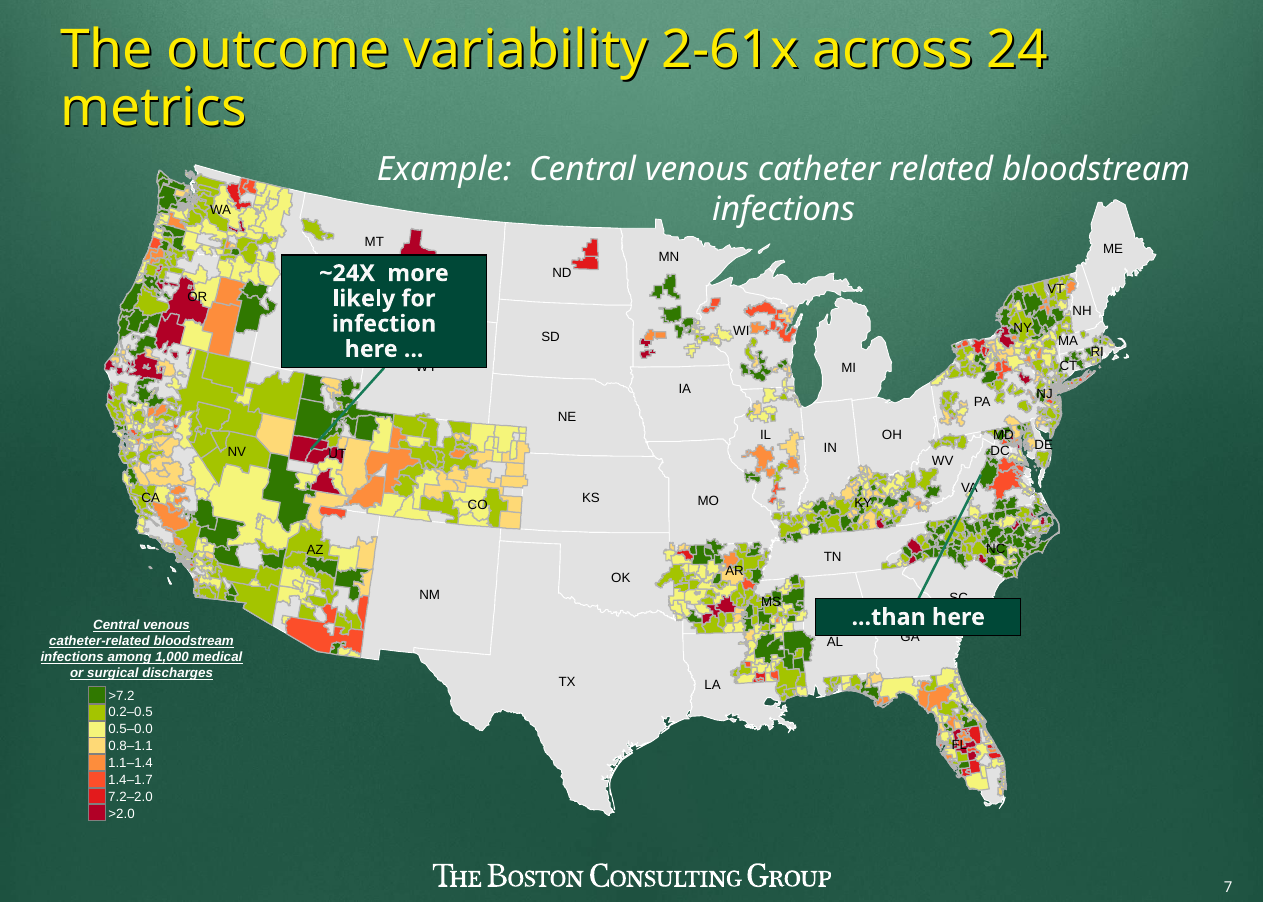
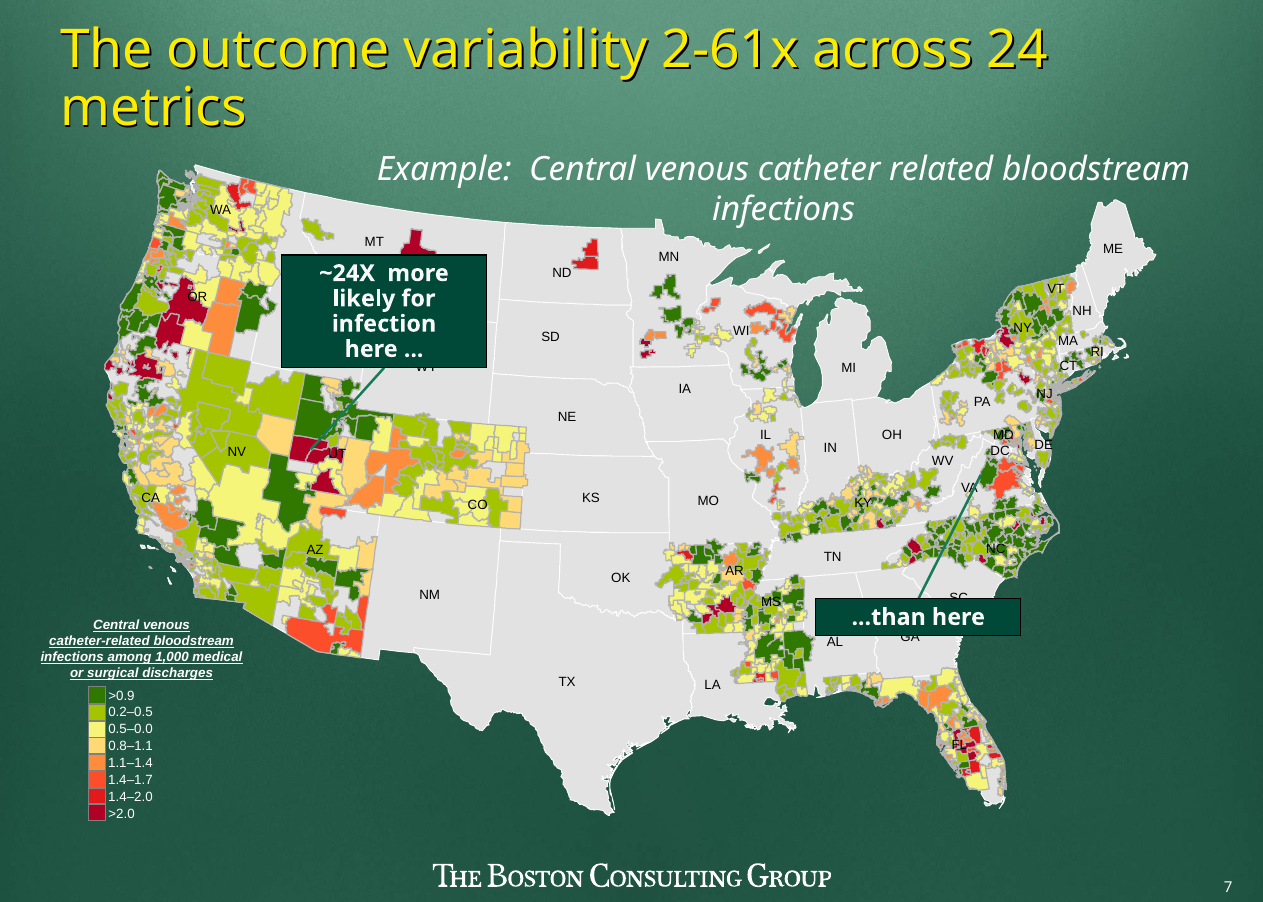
>7.2: >7.2 -> >0.9
7.2–2.0: 7.2–2.0 -> 1.4–2.0
